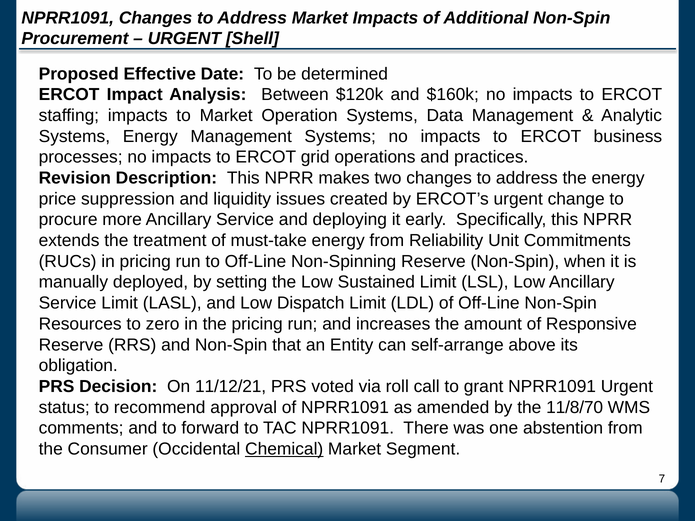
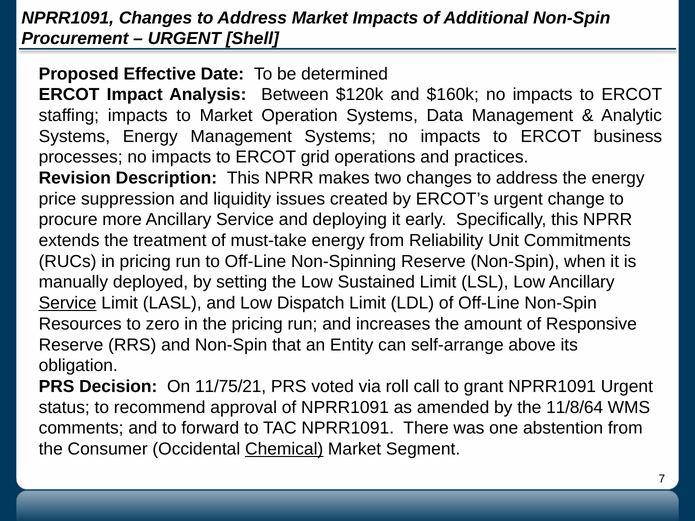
Service at (68, 303) underline: none -> present
11/12/21: 11/12/21 -> 11/75/21
11/8/70: 11/8/70 -> 11/8/64
